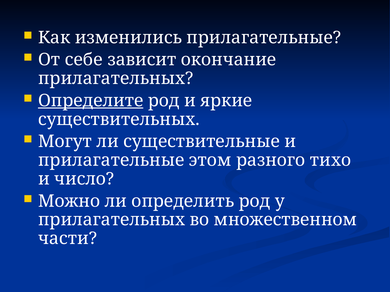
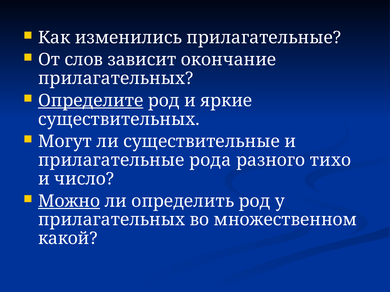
себе: себе -> слов
этом: этом -> рода
Можно underline: none -> present
части: части -> какой
